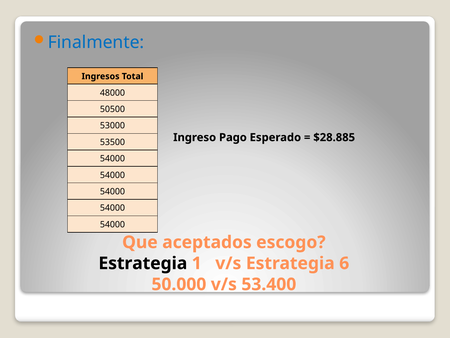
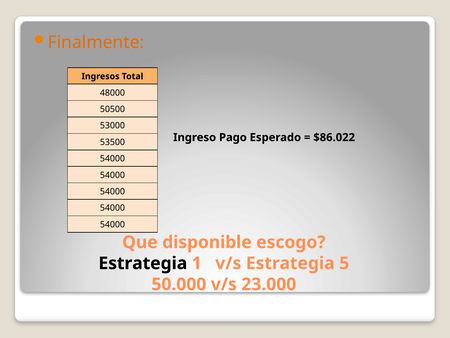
Finalmente colour: blue -> orange
$28.885: $28.885 -> $86.022
aceptados: aceptados -> disponible
6: 6 -> 5
53.400: 53.400 -> 23.000
